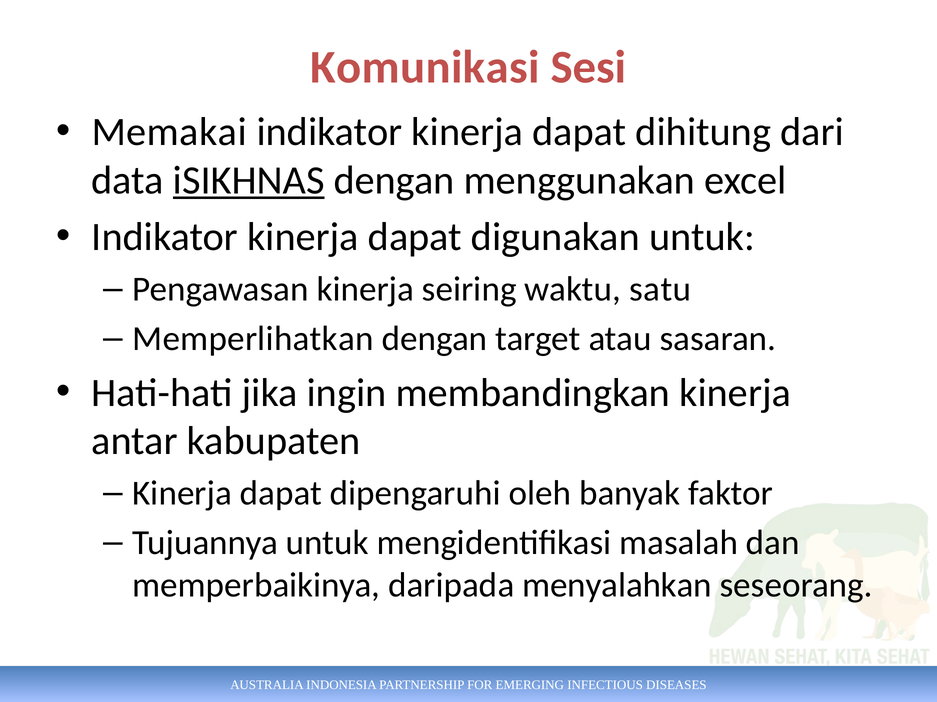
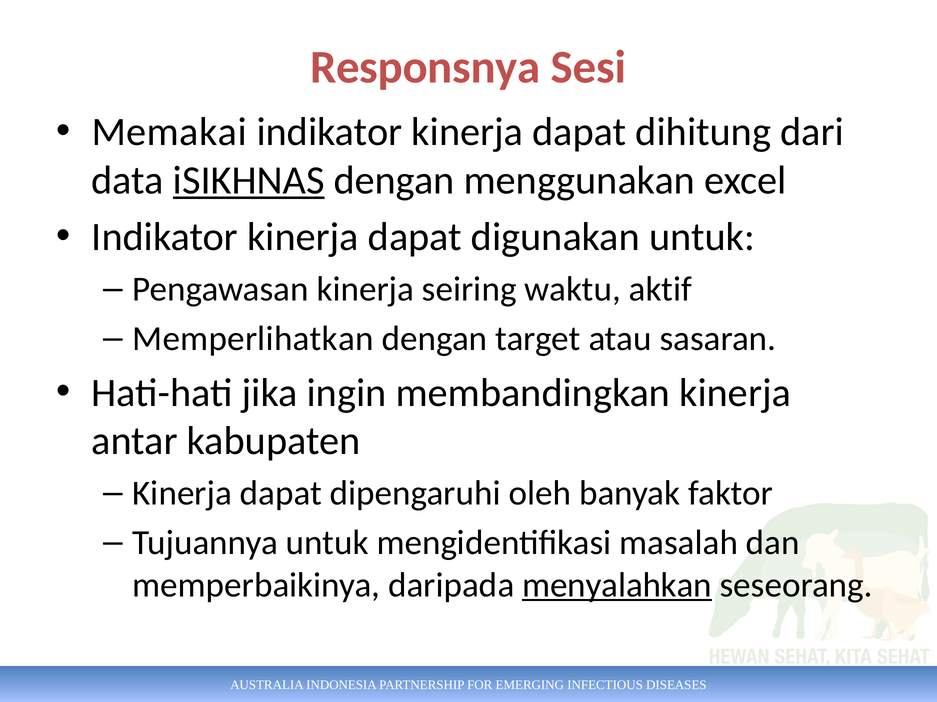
Komunikasi: Komunikasi -> Responsnya
satu: satu -> aktif
menyalahkan underline: none -> present
